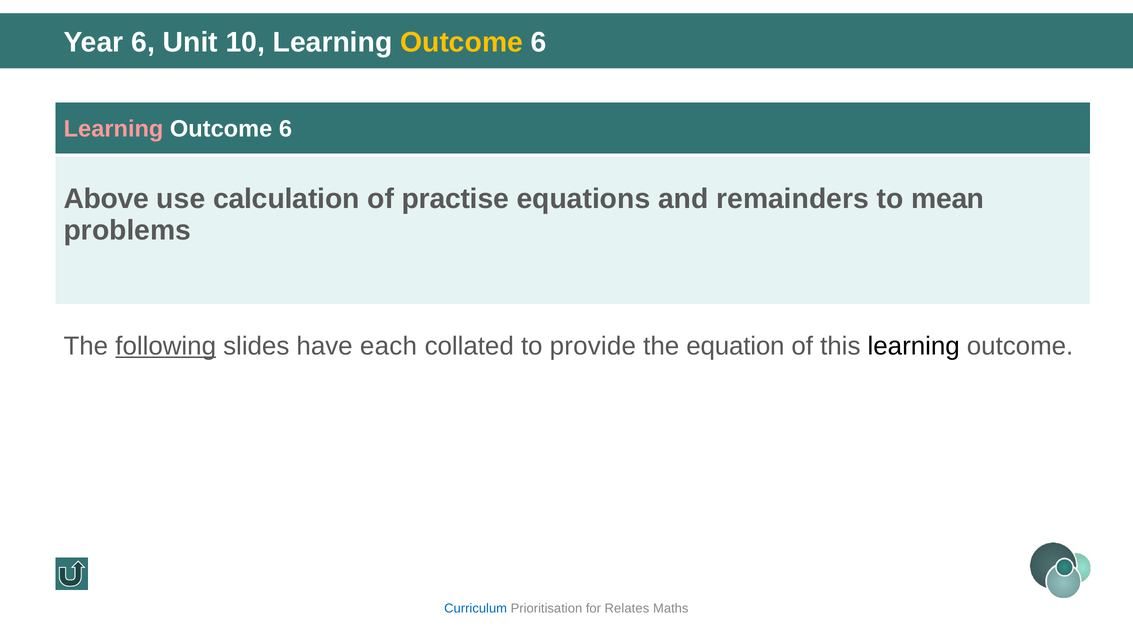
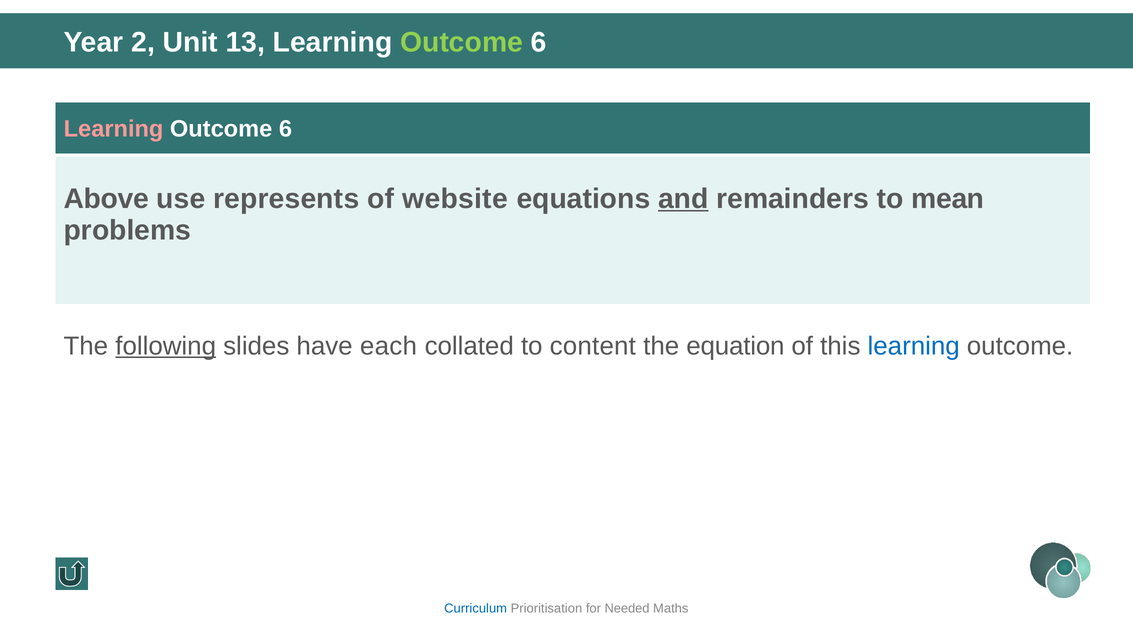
Year 6: 6 -> 2
10: 10 -> 13
Outcome at (462, 42) colour: yellow -> light green
calculation: calculation -> represents
practise: practise -> website
and underline: none -> present
provide: provide -> content
learning at (914, 346) colour: black -> blue
Relates: Relates -> Needed
